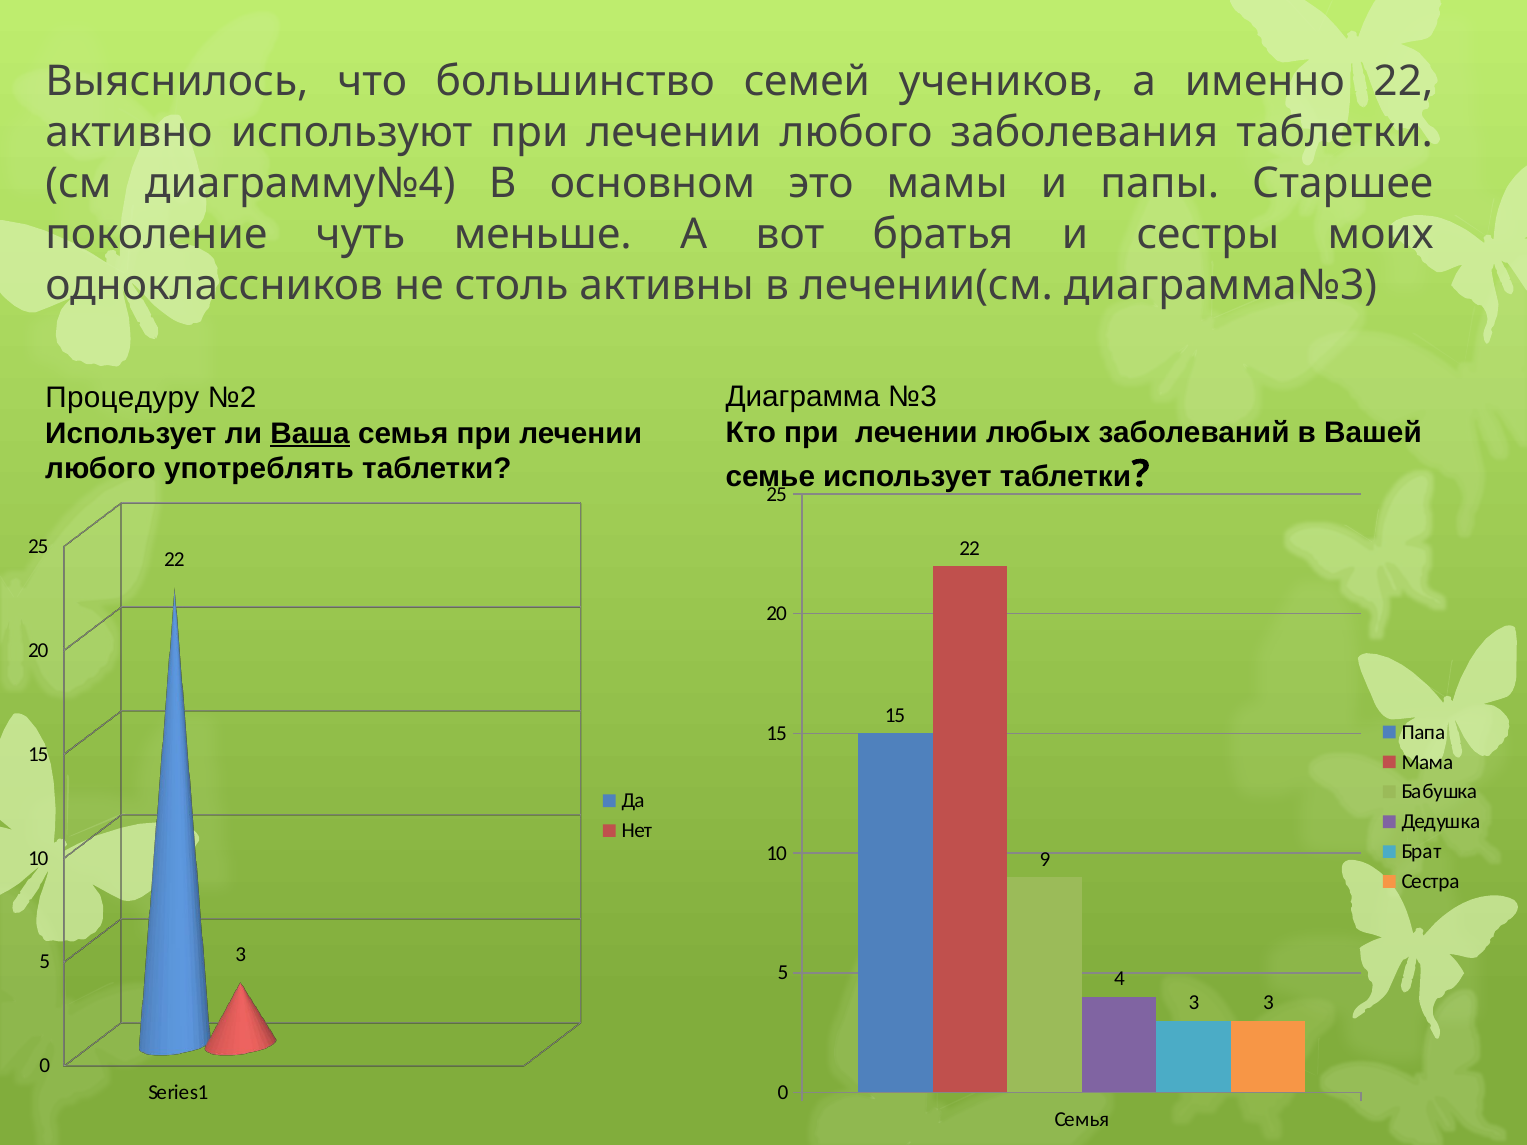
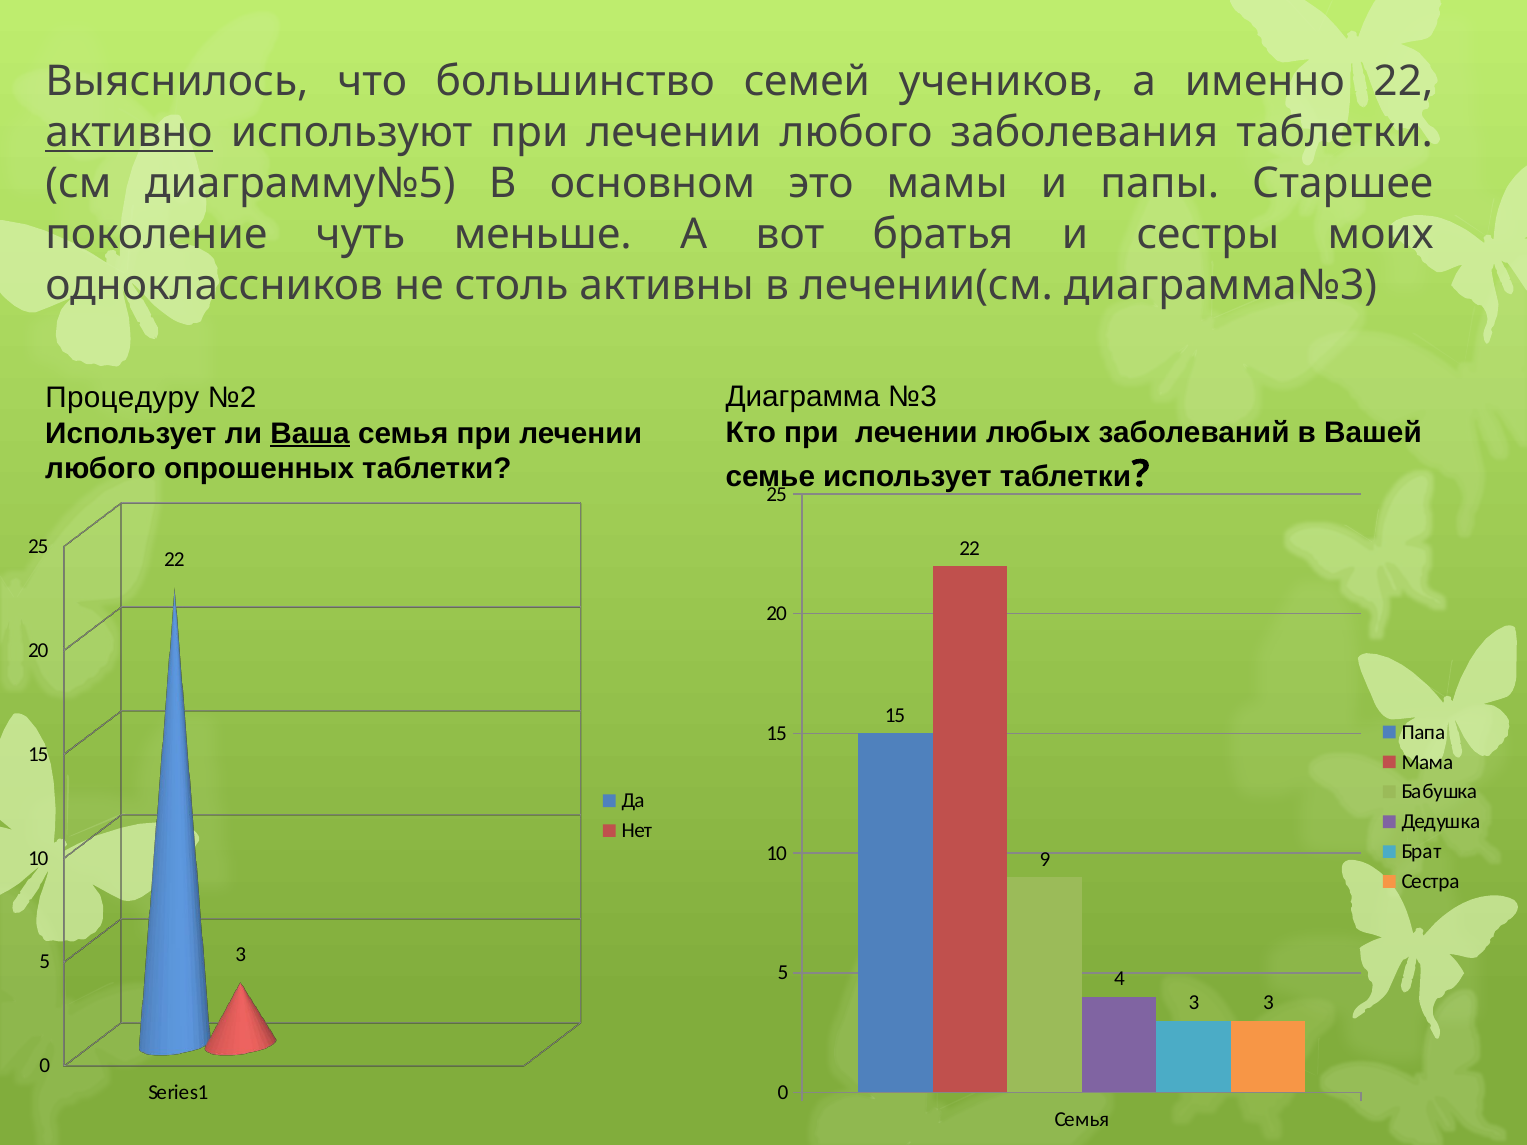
активно underline: none -> present
диаграмму№4: диаграмму№4 -> диаграмму№5
употреблять: употреблять -> опрошенных
